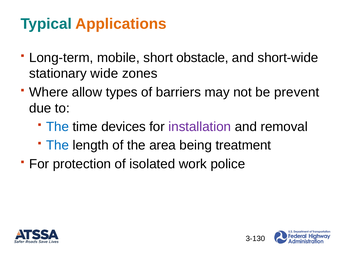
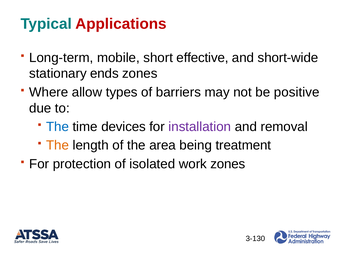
Applications colour: orange -> red
obstacle: obstacle -> effective
wide: wide -> ends
prevent: prevent -> positive
The at (57, 146) colour: blue -> orange
work police: police -> zones
